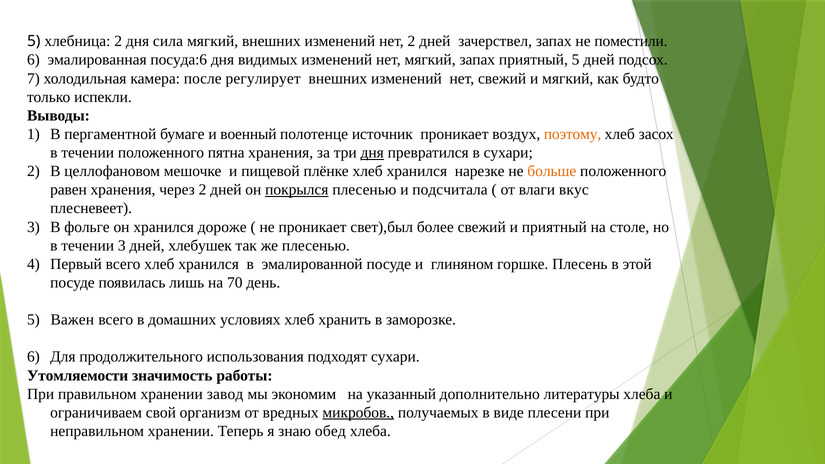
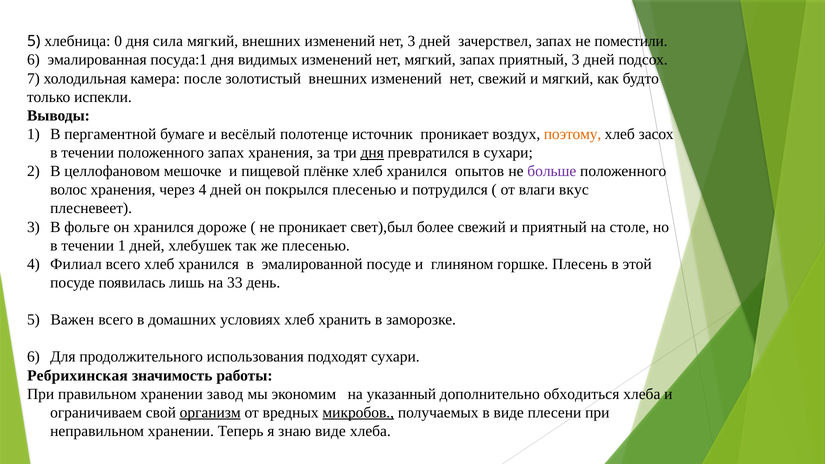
хлебница 2: 2 -> 0
нет 2: 2 -> 3
посуда:6: посуда:6 -> посуда:1
приятный 5: 5 -> 3
регулирует: регулирует -> золотистый
военный: военный -> весёлый
положенного пятна: пятна -> запах
нарезке: нарезке -> опытов
больше colour: orange -> purple
равен: равен -> волос
через 2: 2 -> 4
покрылся underline: present -> none
подсчитала: подсчитала -> потрудился
течении 3: 3 -> 1
Первый: Первый -> Филиал
70: 70 -> 33
Утомляемости: Утомляемости -> Ребрихинская
литературы: литературы -> обходиться
организм underline: none -> present
знаю обед: обед -> виде
